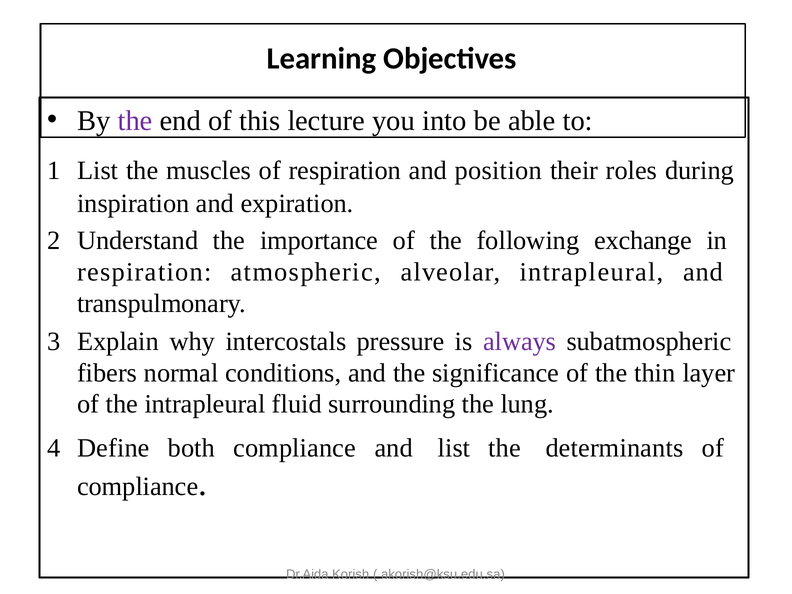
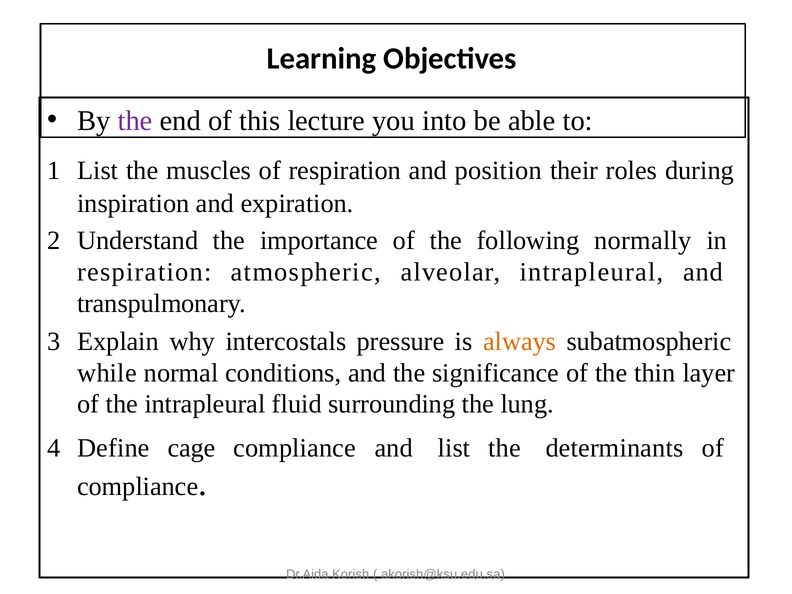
exchange: exchange -> normally
always colour: purple -> orange
fibers: fibers -> while
both: both -> cage
